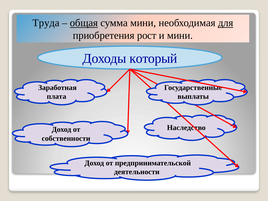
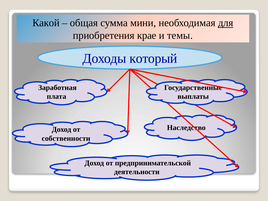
Труда: Труда -> Какой
общая underline: present -> none
рост: рост -> крае
и мини: мини -> темы
